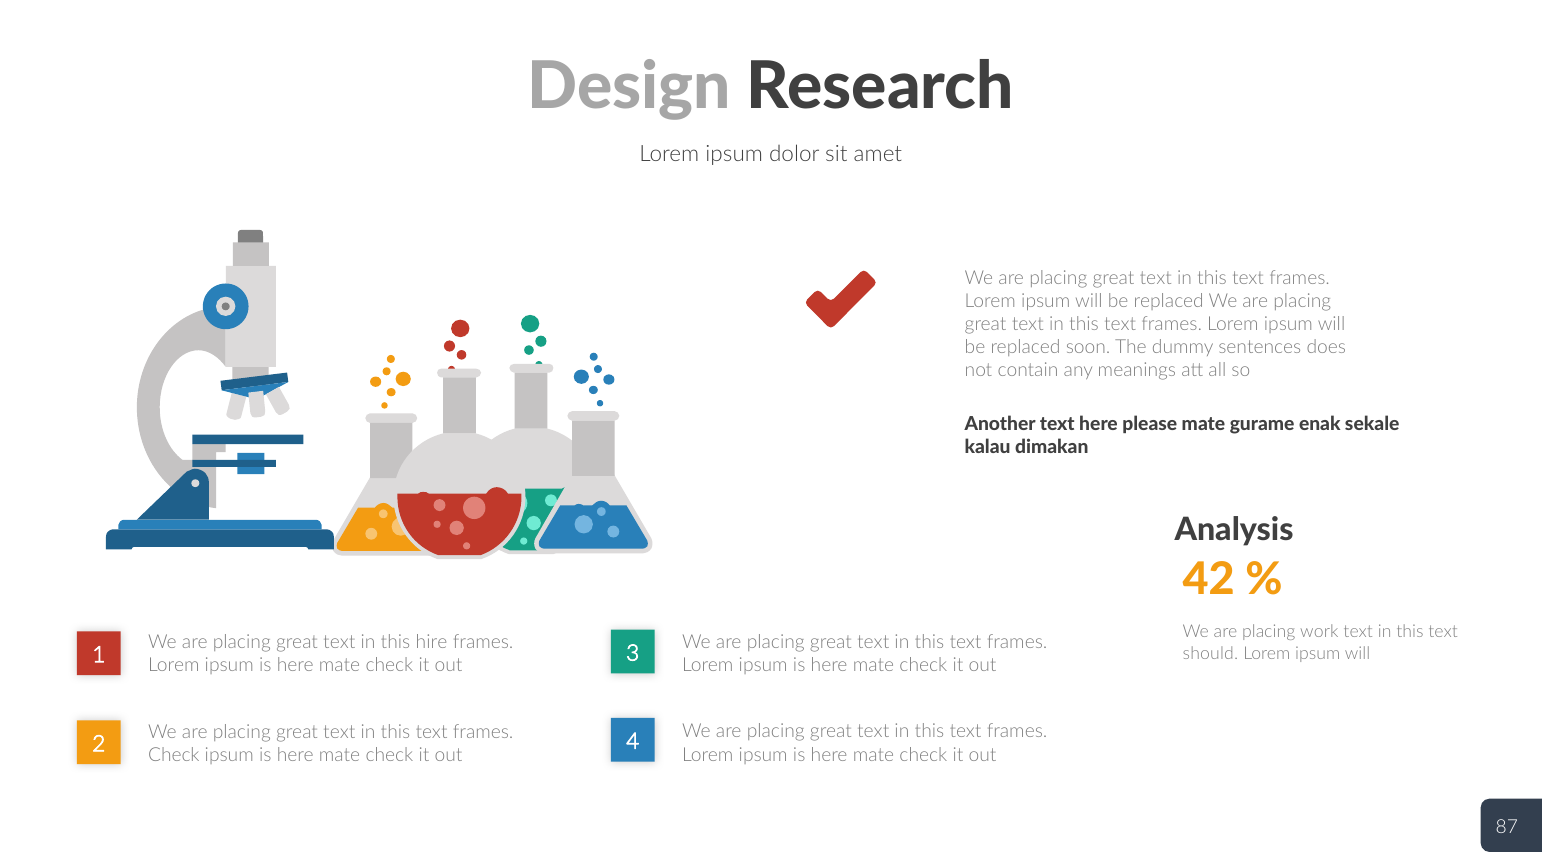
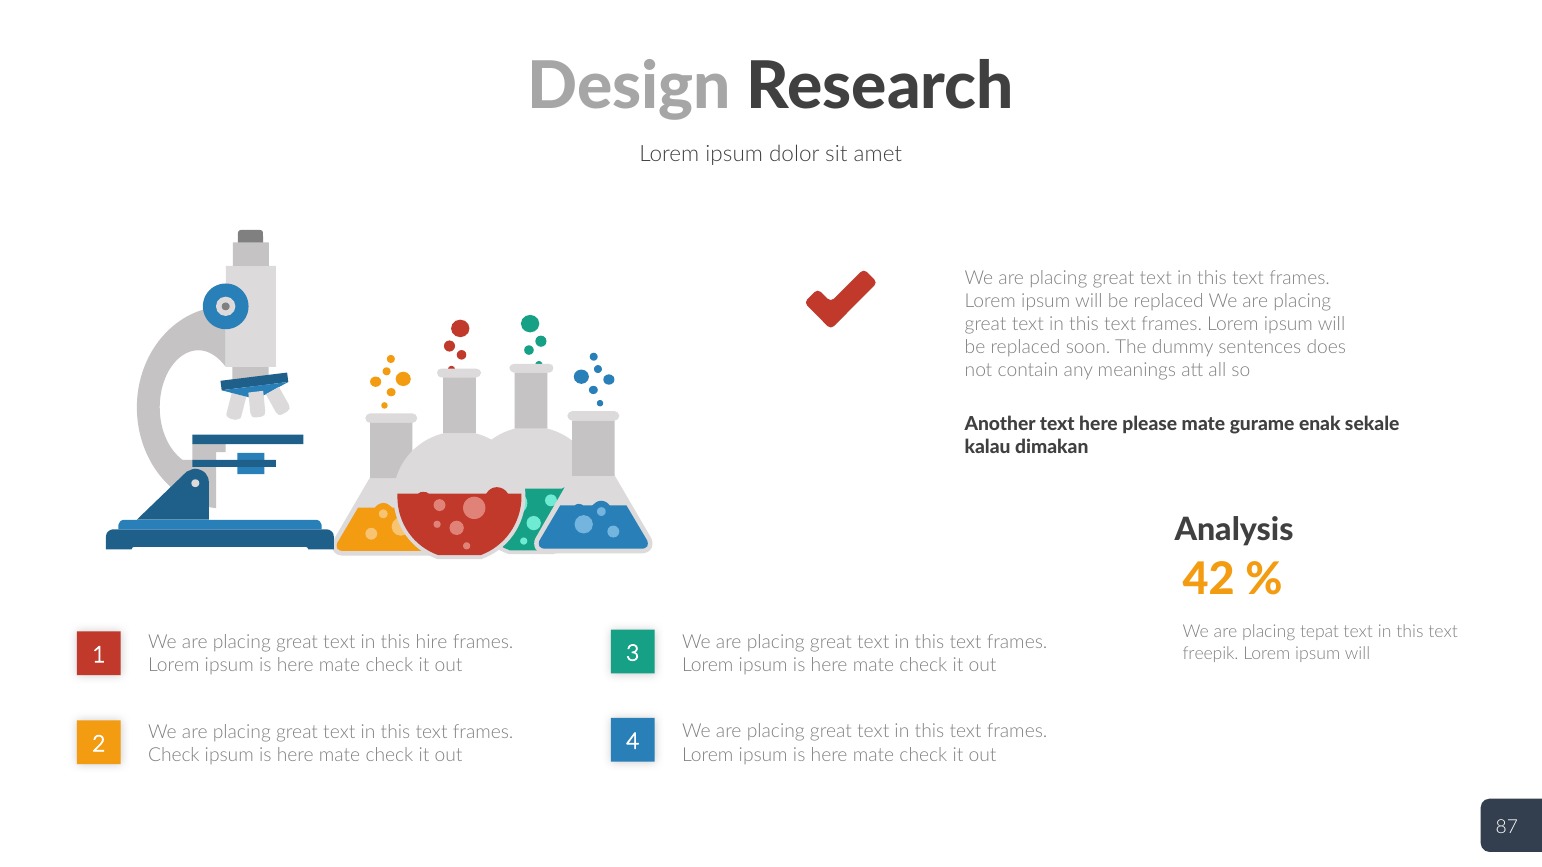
work: work -> tepat
should: should -> freepik
